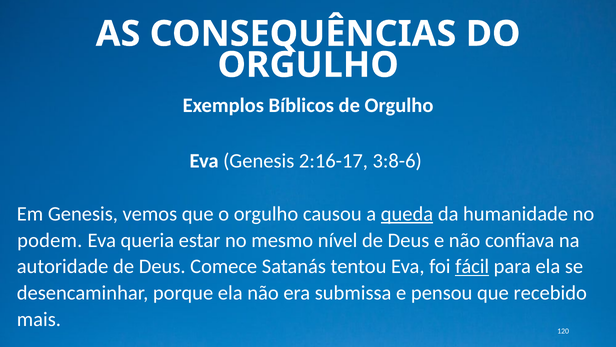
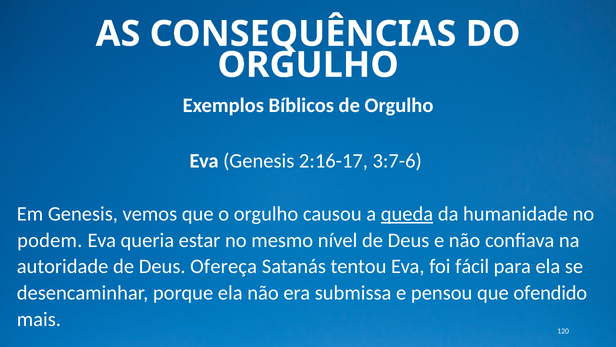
3:8-6: 3:8-6 -> 3:7-6
Comece: Comece -> Ofereça
fácil underline: present -> none
recebido: recebido -> ofendido
